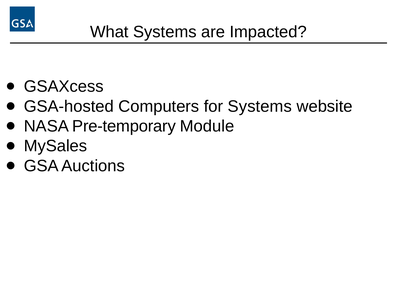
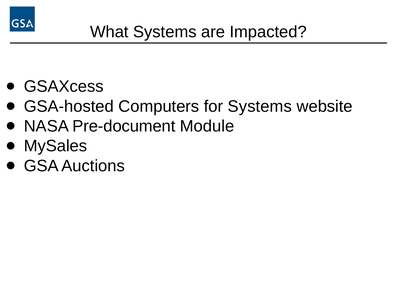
Pre-temporary: Pre-temporary -> Pre-document
